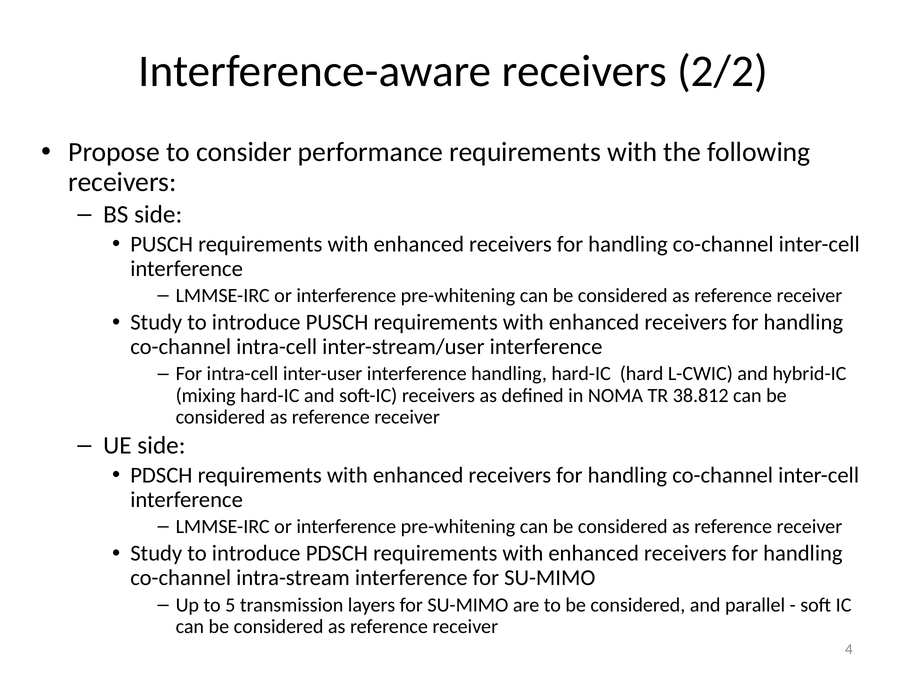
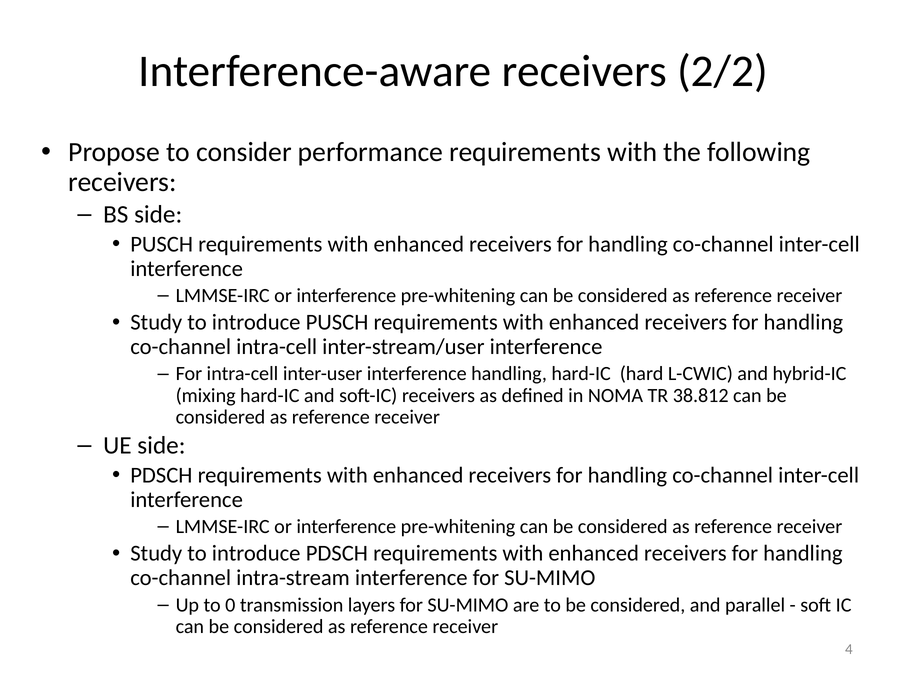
5: 5 -> 0
